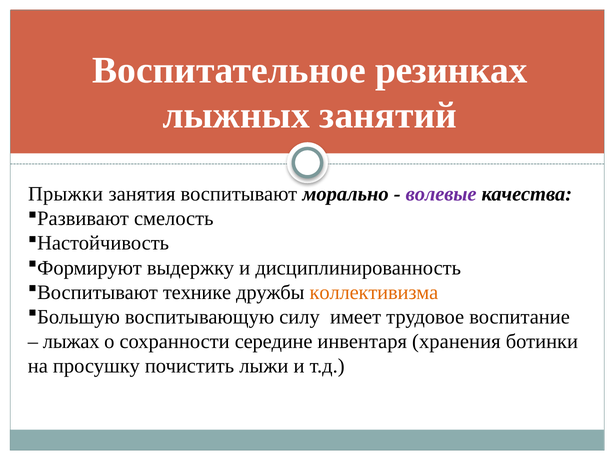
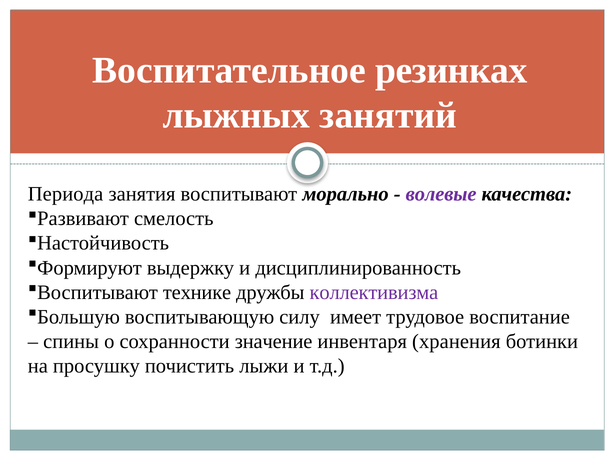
Прыжки: Прыжки -> Периода
коллективизма colour: orange -> purple
лыжах: лыжах -> спины
середине: середине -> значение
